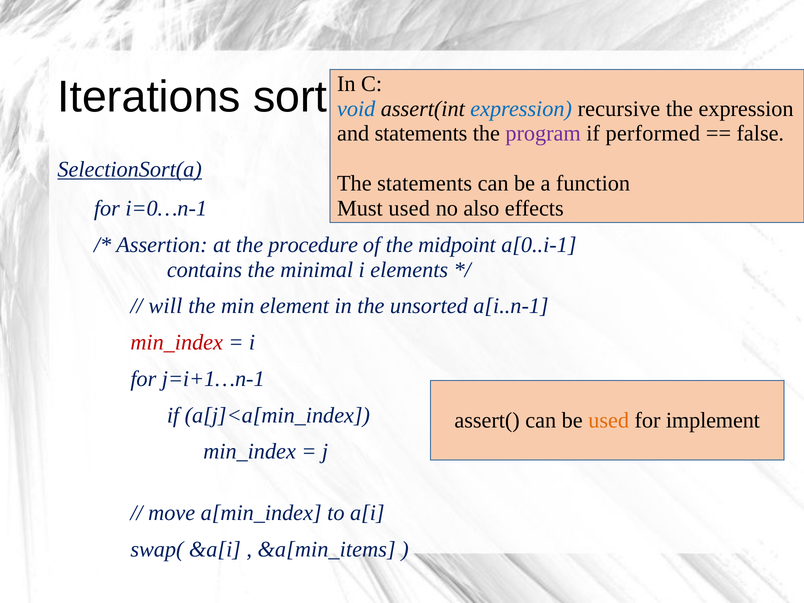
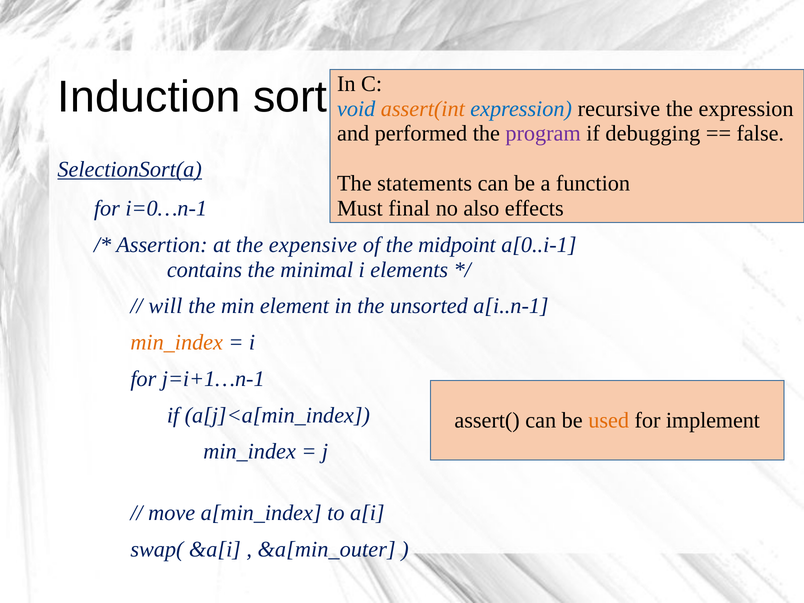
Iterations: Iterations -> Induction
assert(int colour: black -> orange
and statements: statements -> performed
performed: performed -> debugging
Must used: used -> final
procedure: procedure -> expensive
min_index at (177, 342) colour: red -> orange
&a[min_items: &a[min_items -> &a[min_outer
